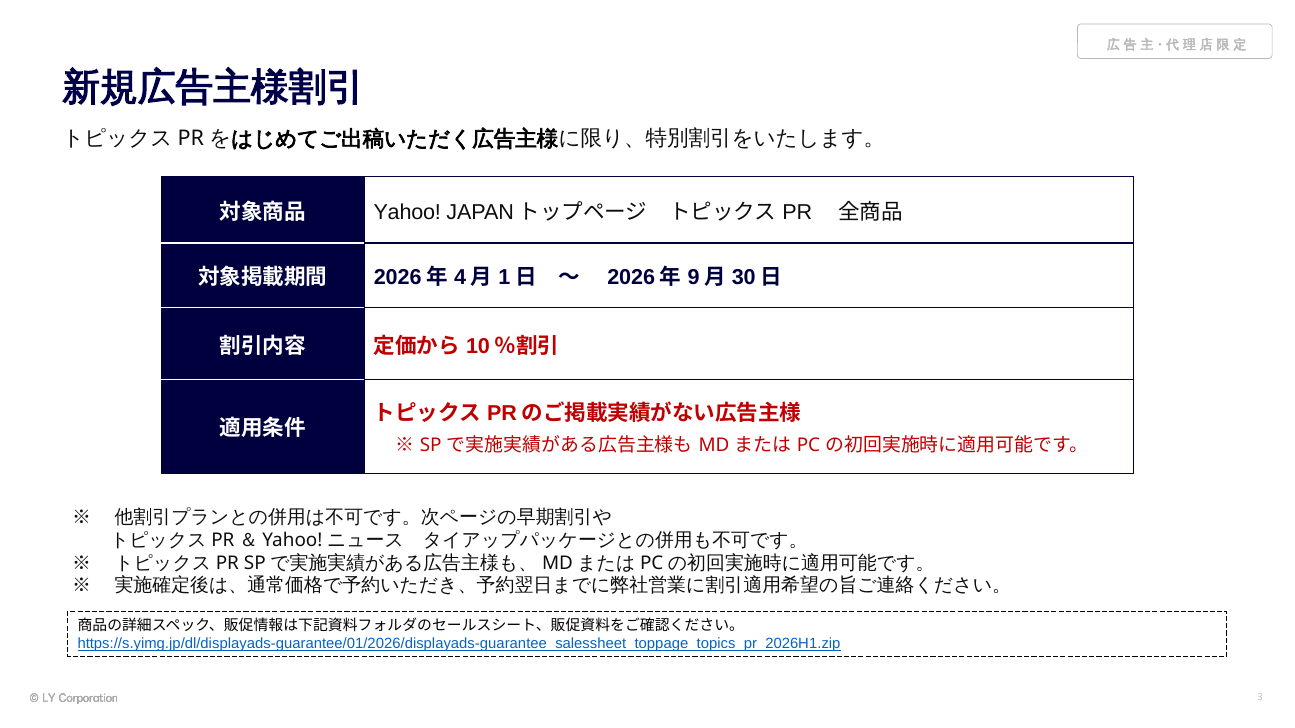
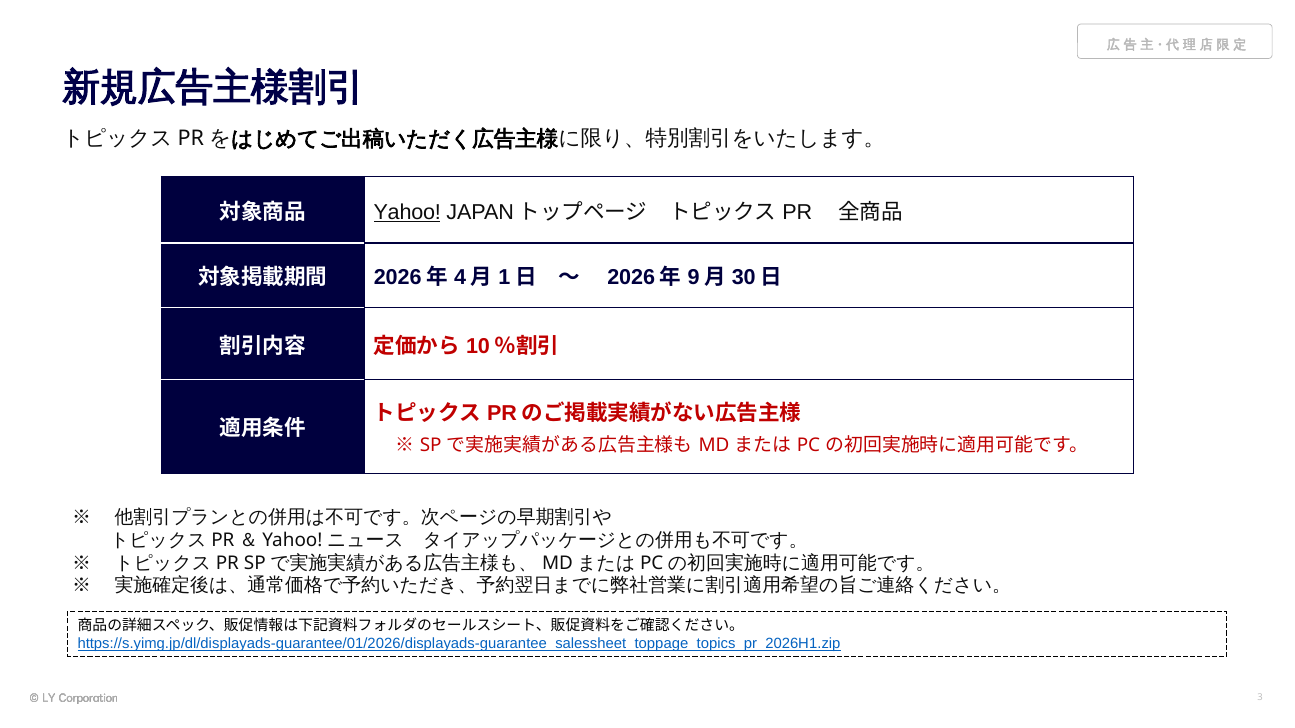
Yahoo underline: none -> present
